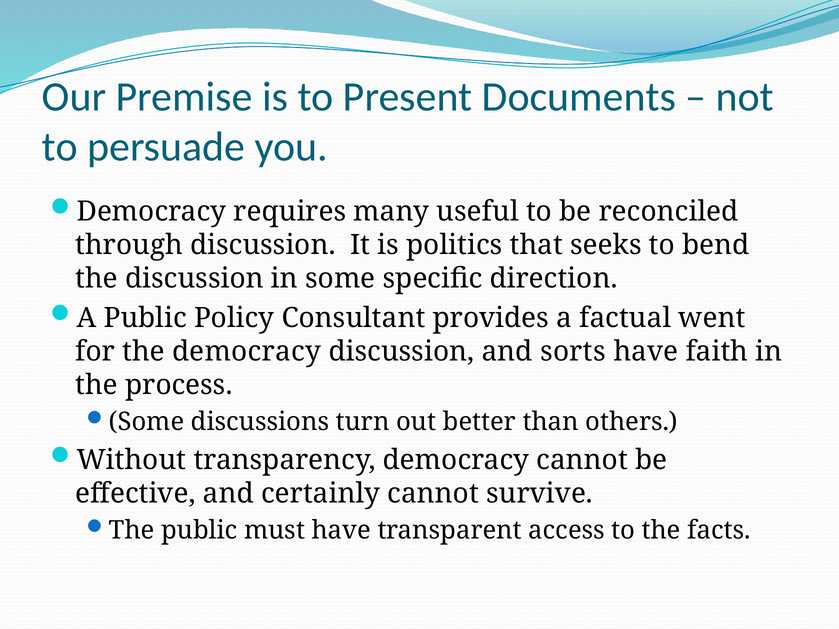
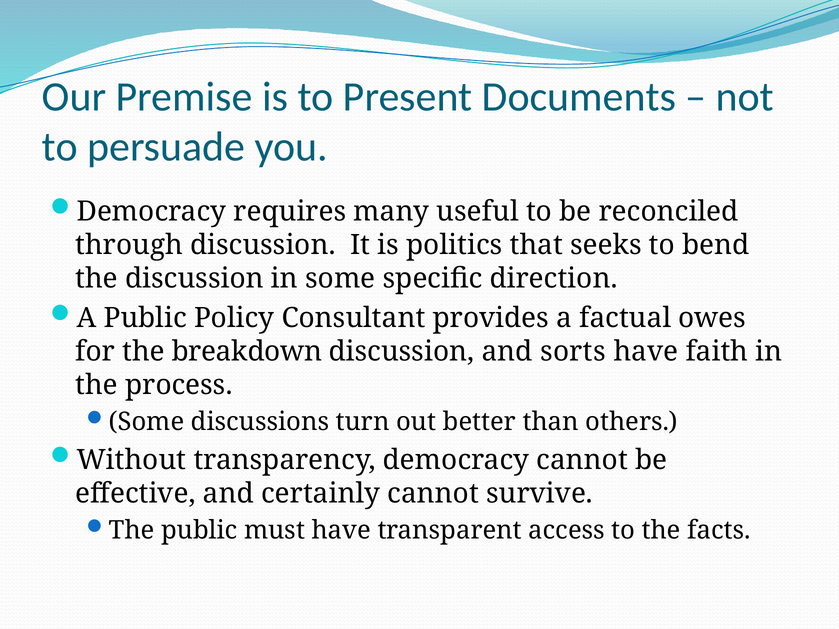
went: went -> owes
the democracy: democracy -> breakdown
